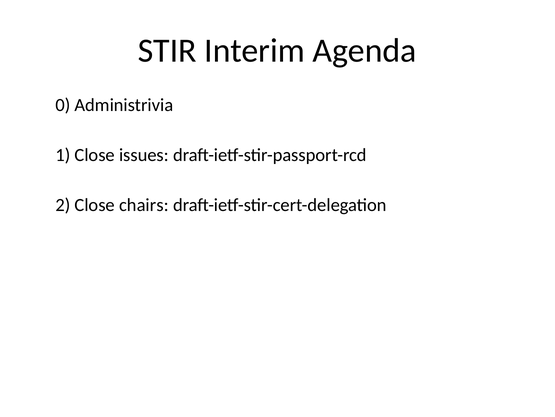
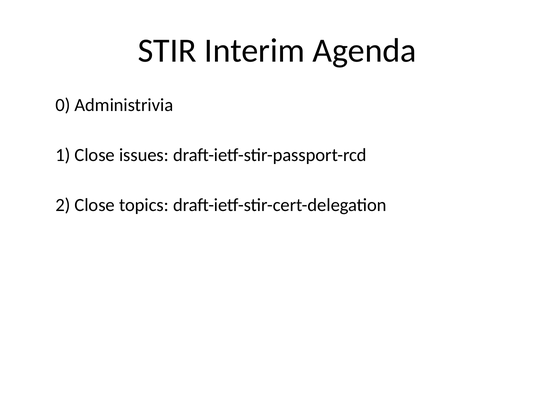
chairs: chairs -> topics
